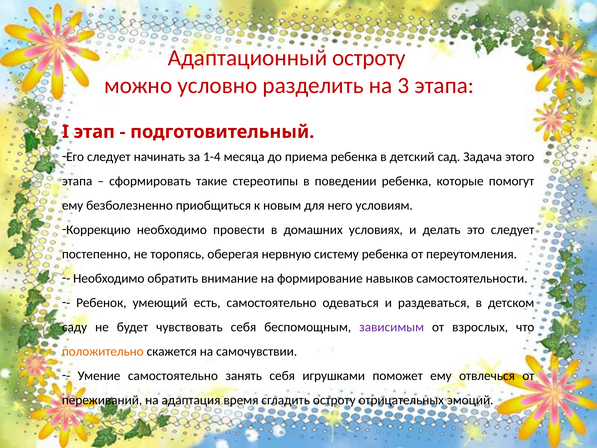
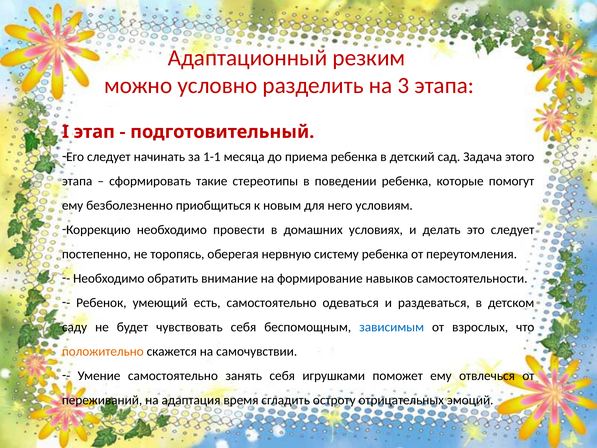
Адаптационный остроту: остроту -> резким
1-4: 1-4 -> 1-1
зависимым colour: purple -> blue
